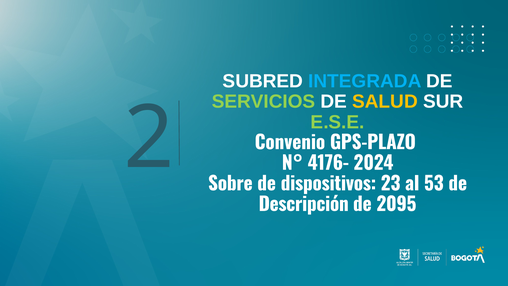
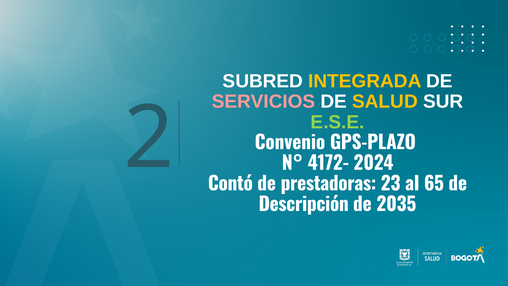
INTEGRADA colour: light blue -> yellow
SERVICIOS colour: light green -> pink
4176-: 4176- -> 4172-
Sobre: Sobre -> Contó
dispositivos: dispositivos -> prestadoras
53: 53 -> 65
2095: 2095 -> 2035
